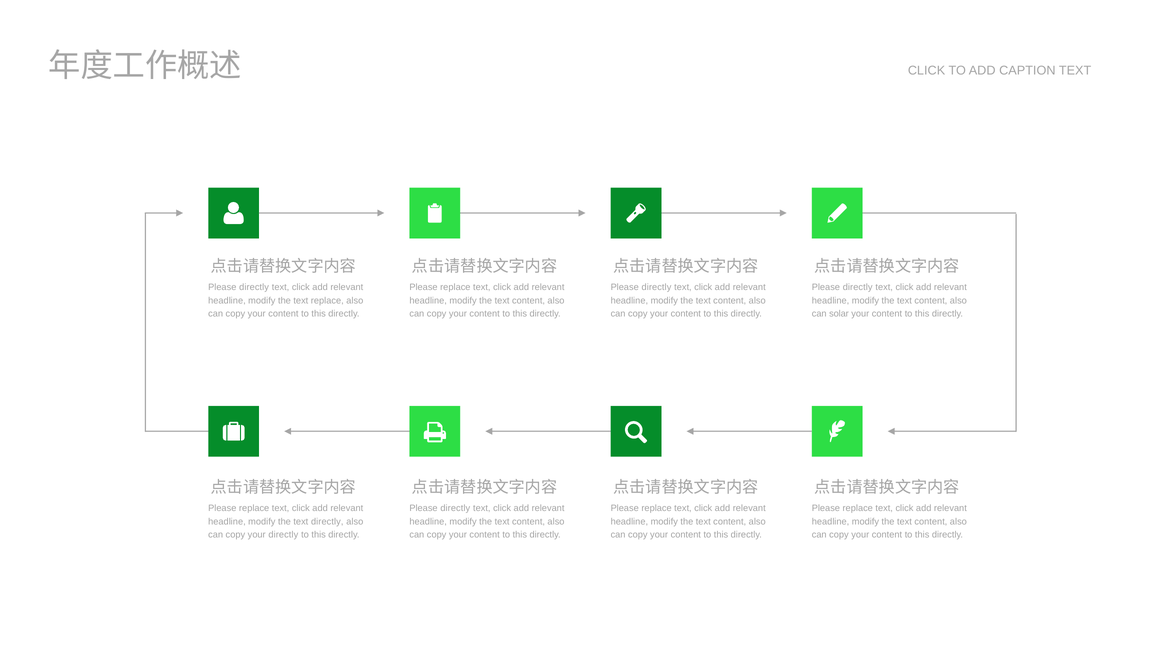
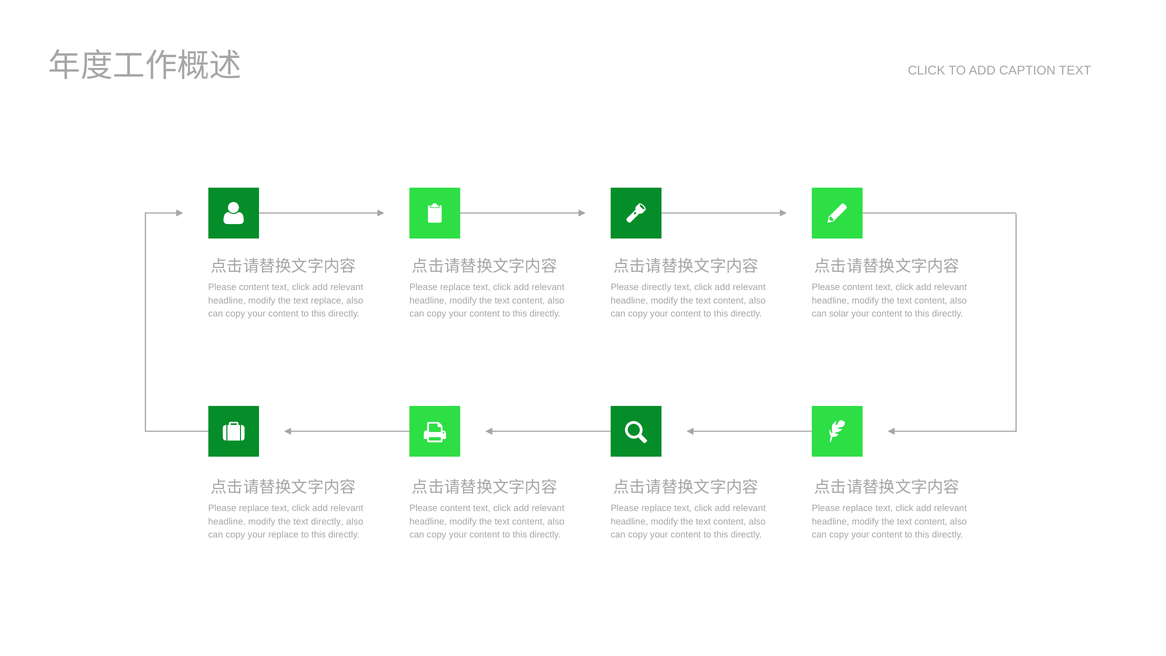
directly at (254, 287): directly -> content
directly at (858, 287): directly -> content
directly at (455, 508): directly -> content
your directly: directly -> replace
